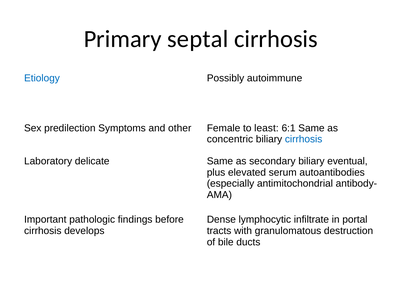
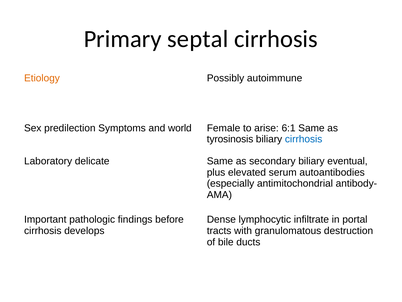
Etiology colour: blue -> orange
least: least -> arise
other: other -> world
concentric: concentric -> tyrosinosis
